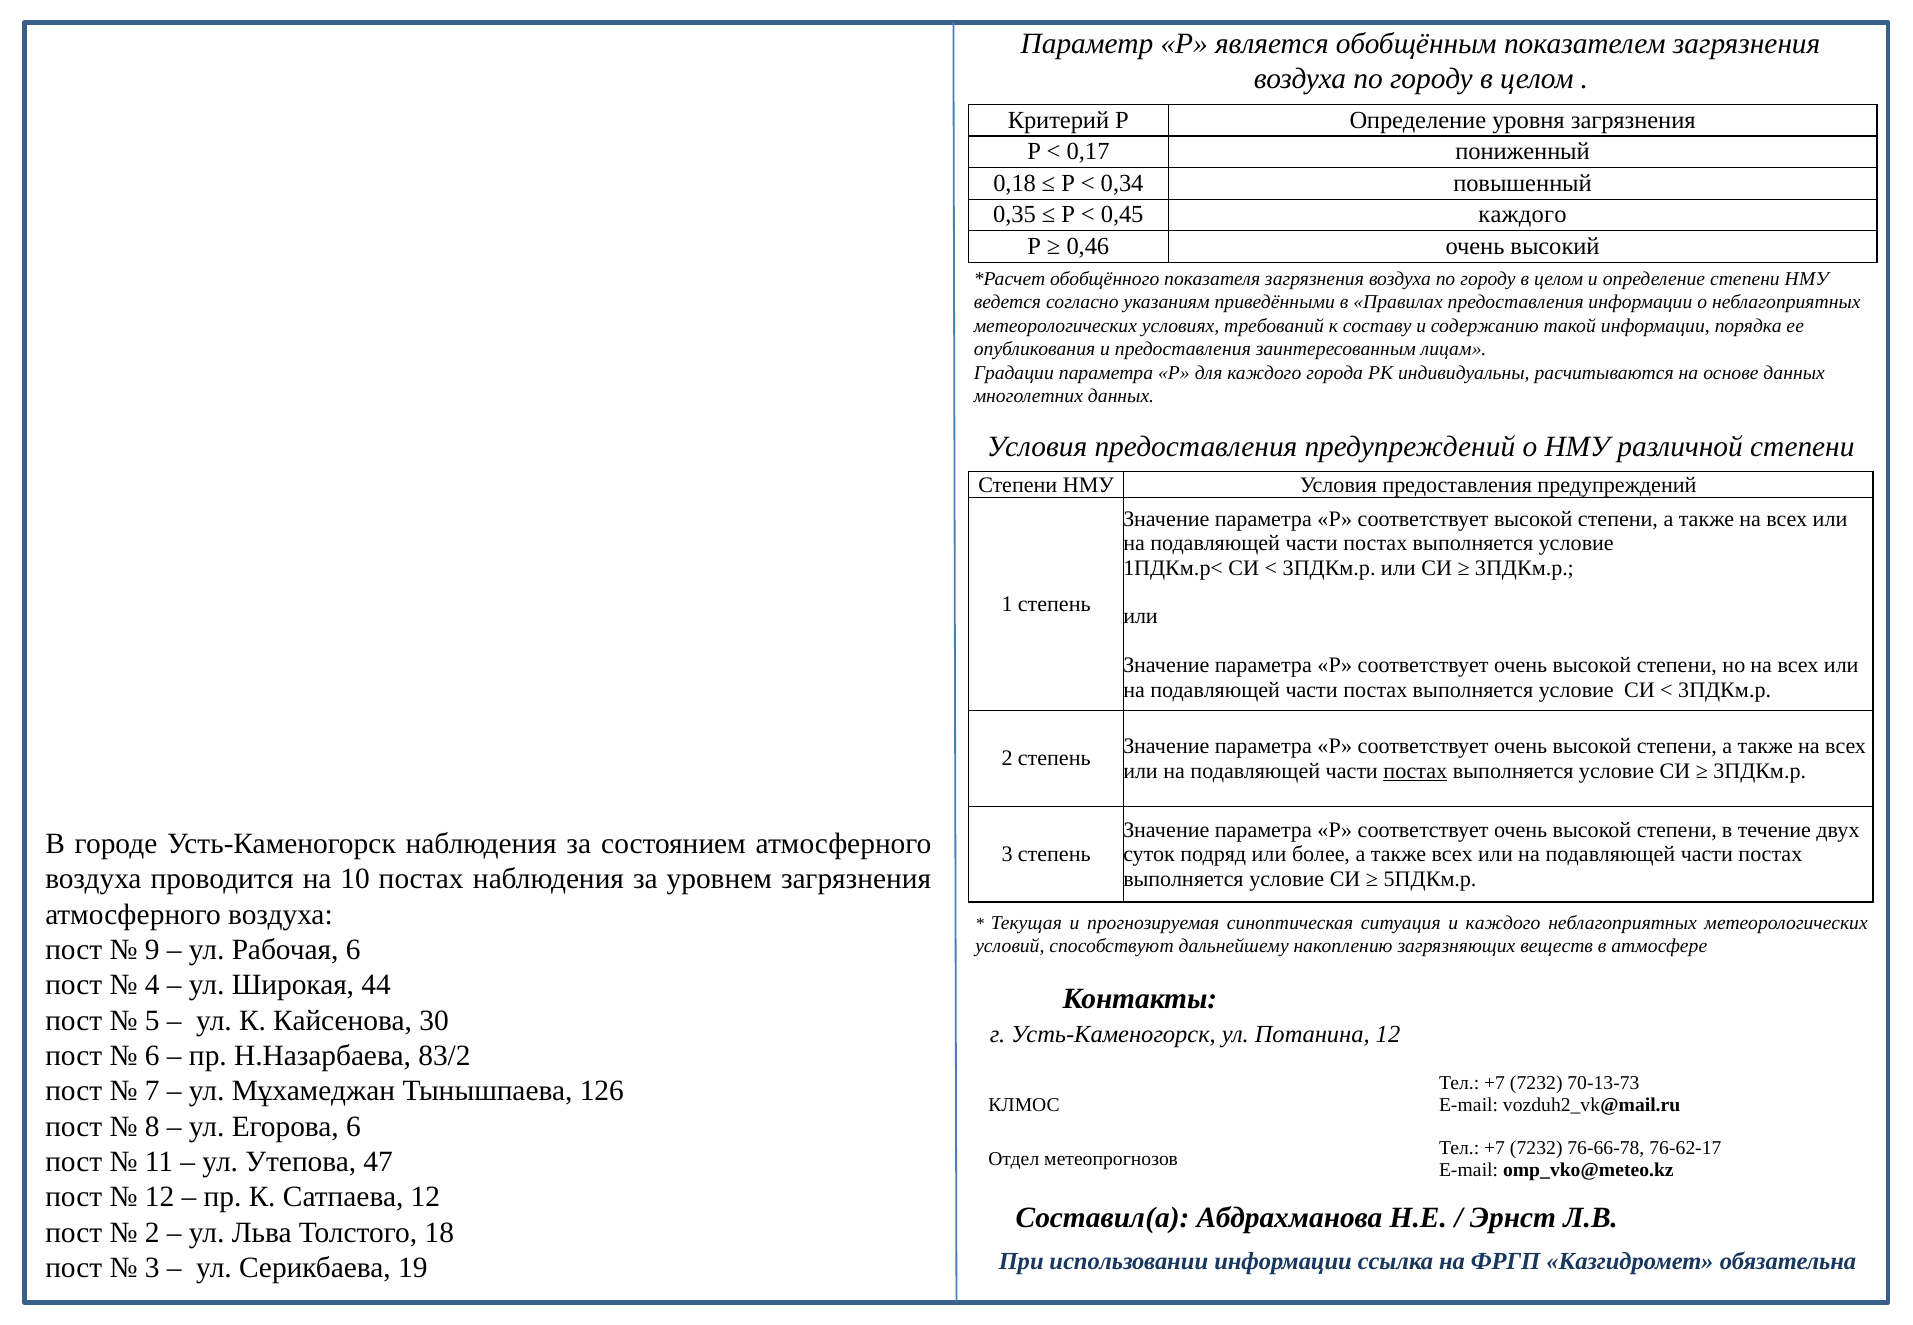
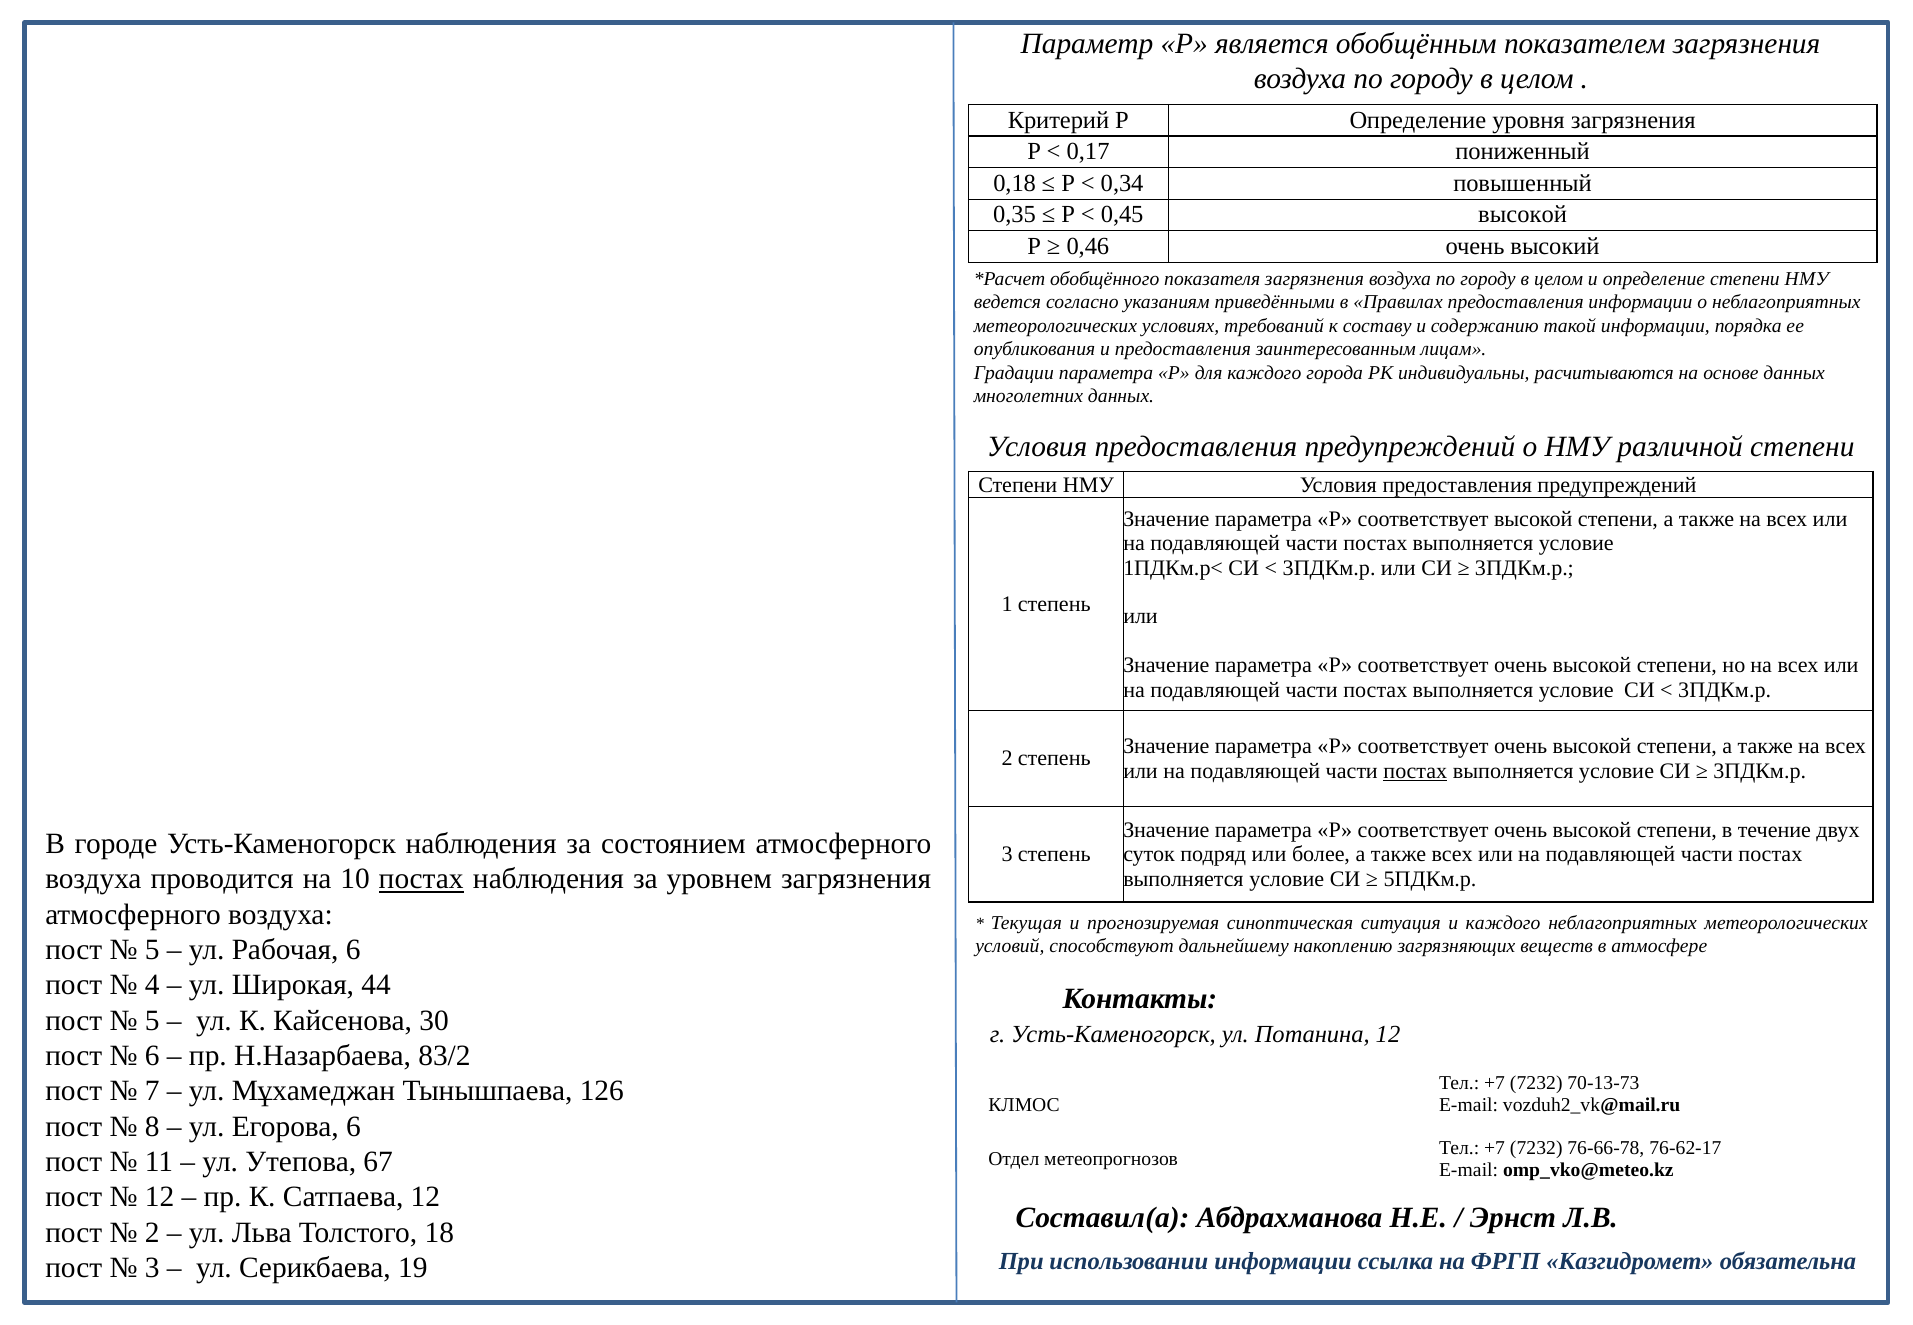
0,45 каждого: каждого -> высокой
постах at (421, 879) underline: none -> present
9 at (152, 949): 9 -> 5
47: 47 -> 67
